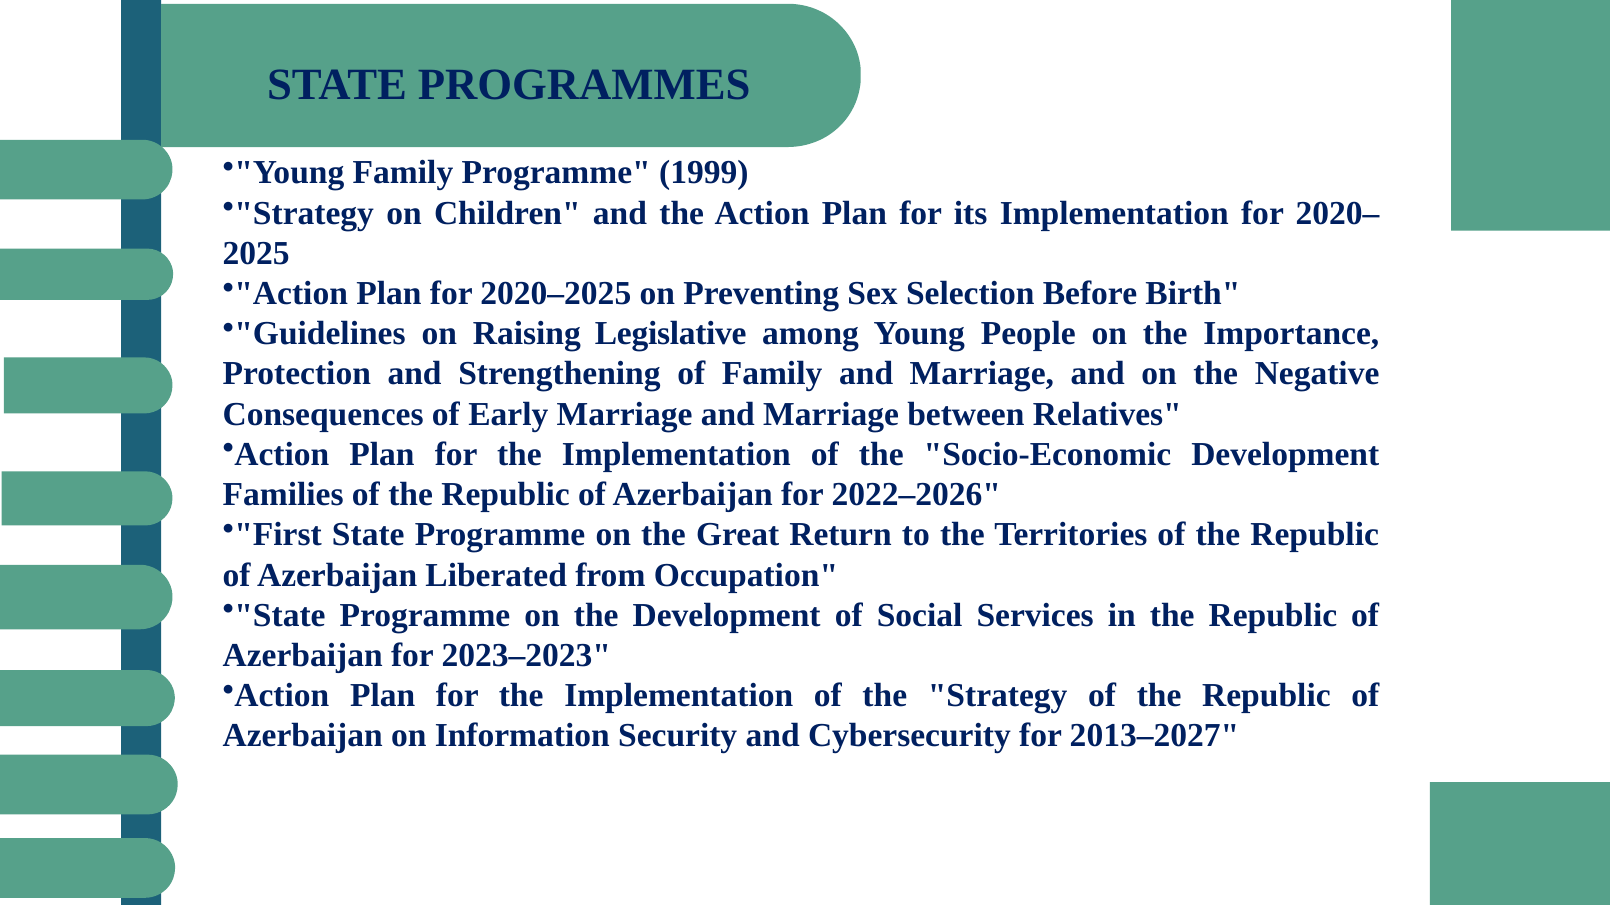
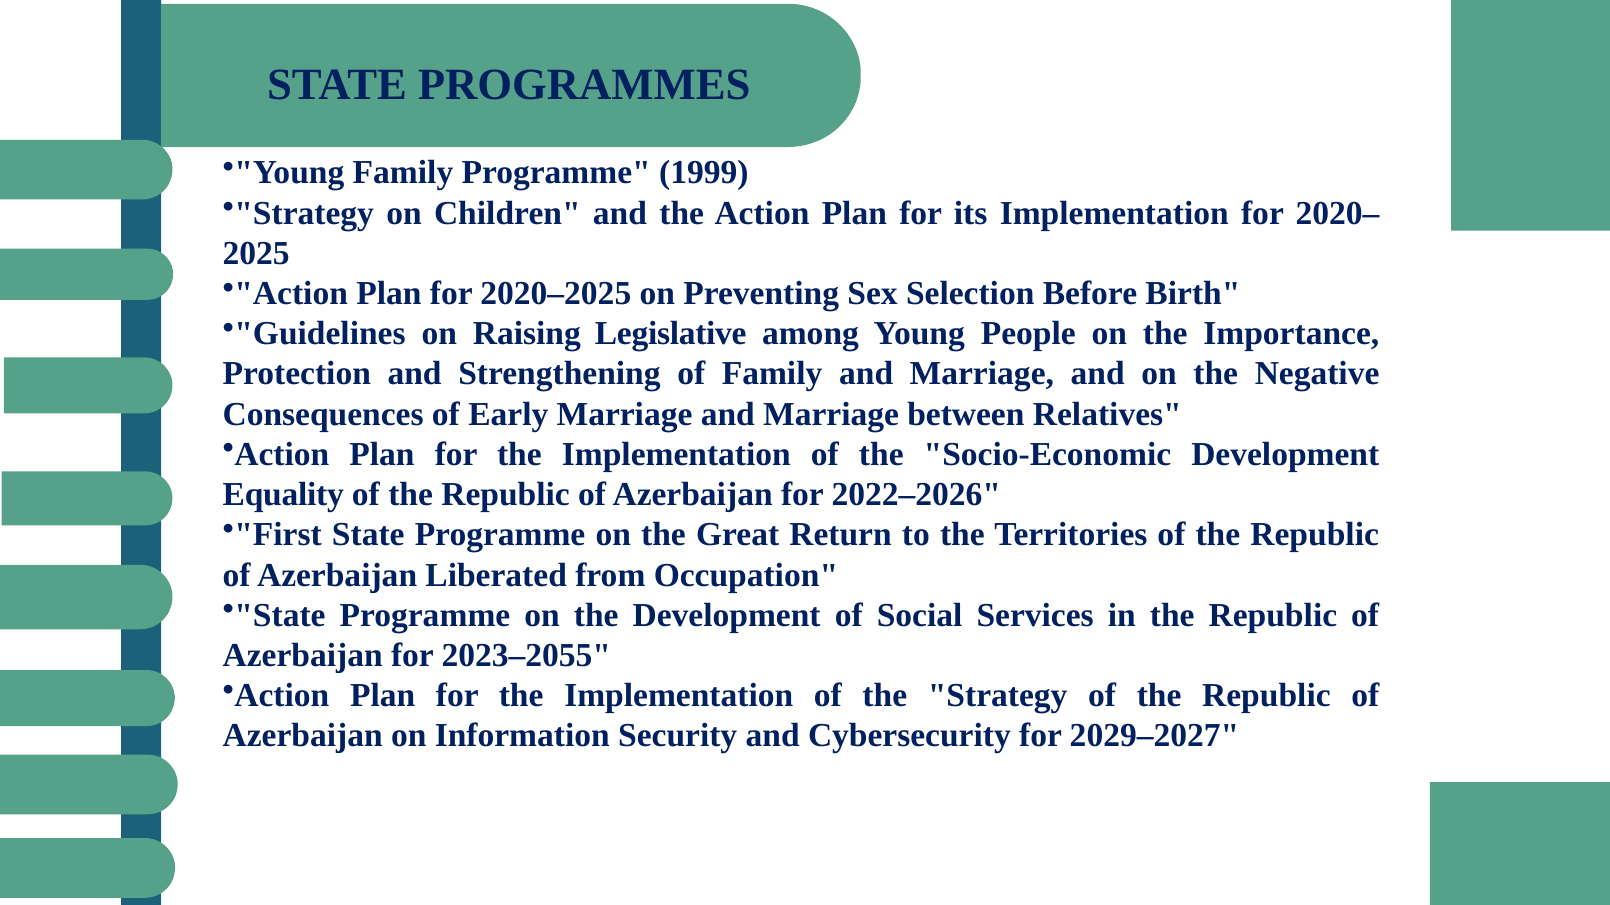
Families: Families -> Equality
2023–2023: 2023–2023 -> 2023–2055
2013–2027: 2013–2027 -> 2029–2027
